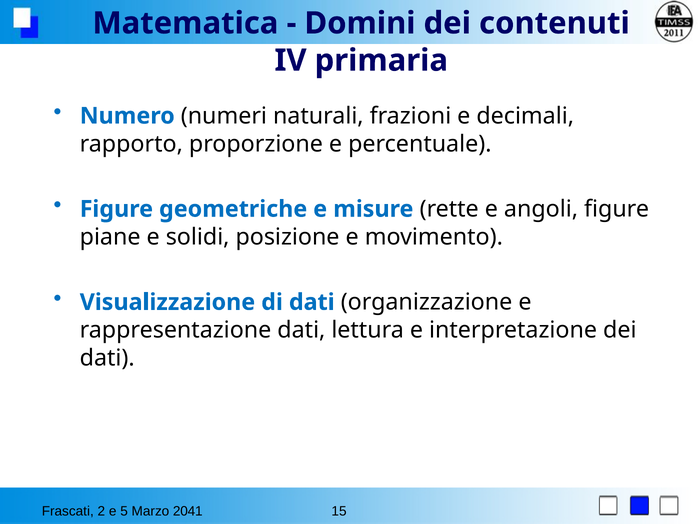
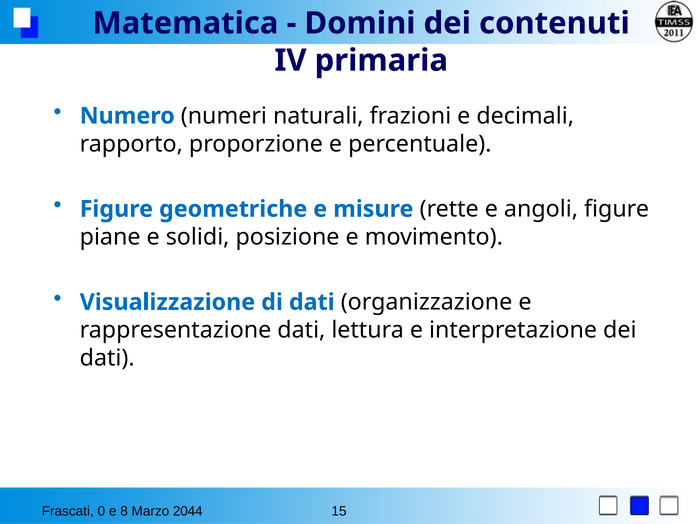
2: 2 -> 0
5: 5 -> 8
2041: 2041 -> 2044
